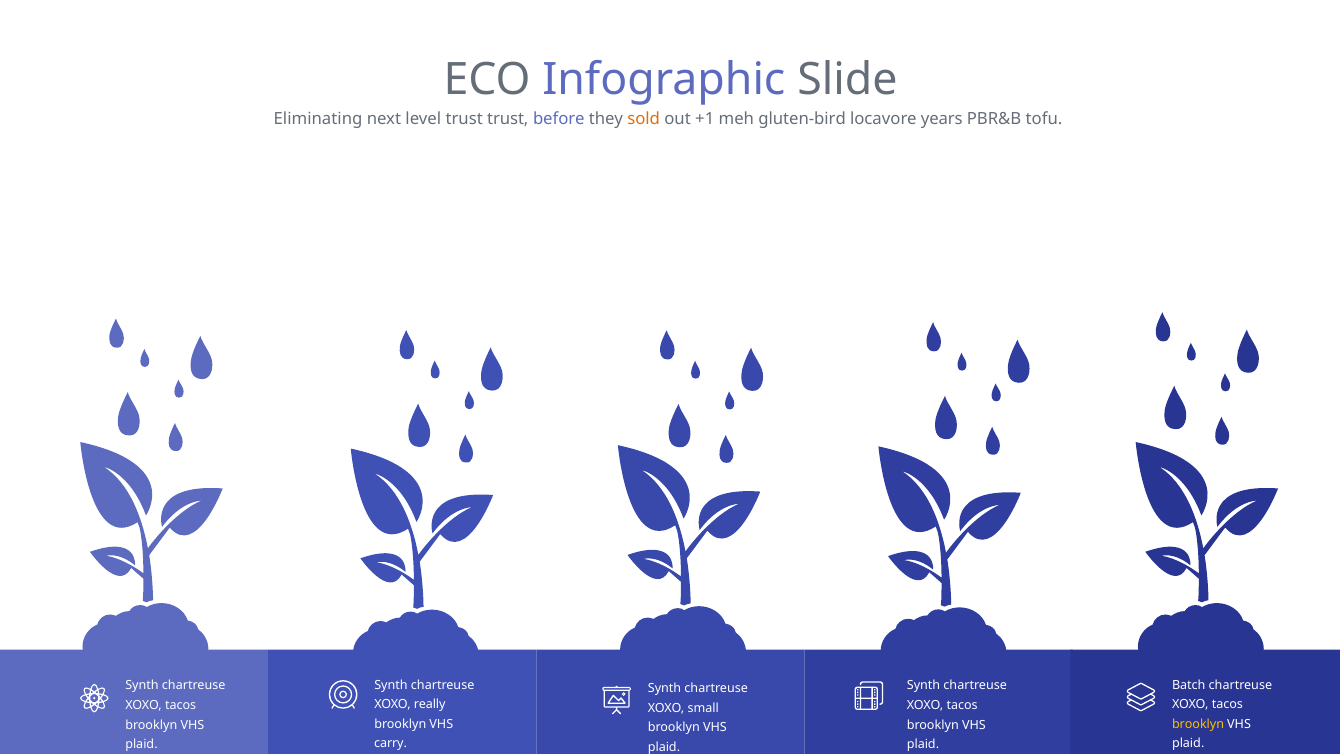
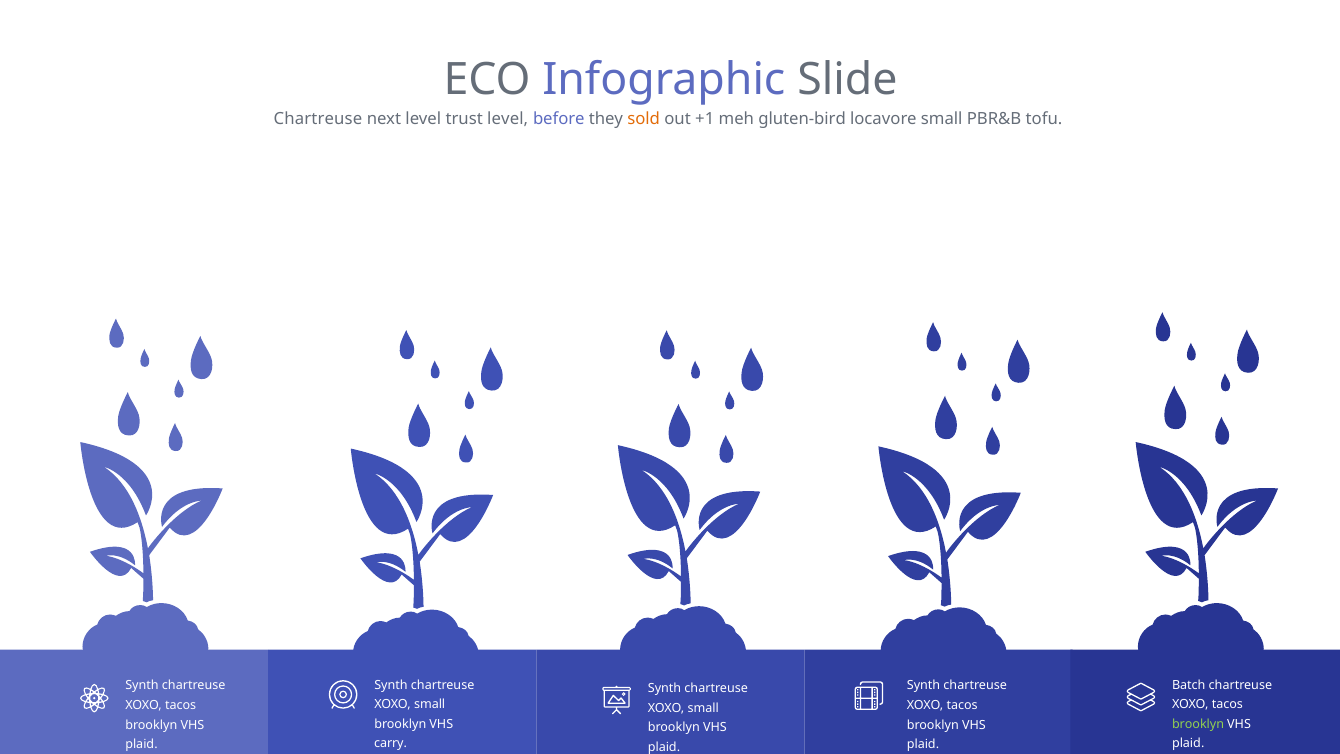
Eliminating at (318, 119): Eliminating -> Chartreuse
trust trust: trust -> level
locavore years: years -> small
really at (430, 704): really -> small
brooklyn at (1198, 724) colour: yellow -> light green
